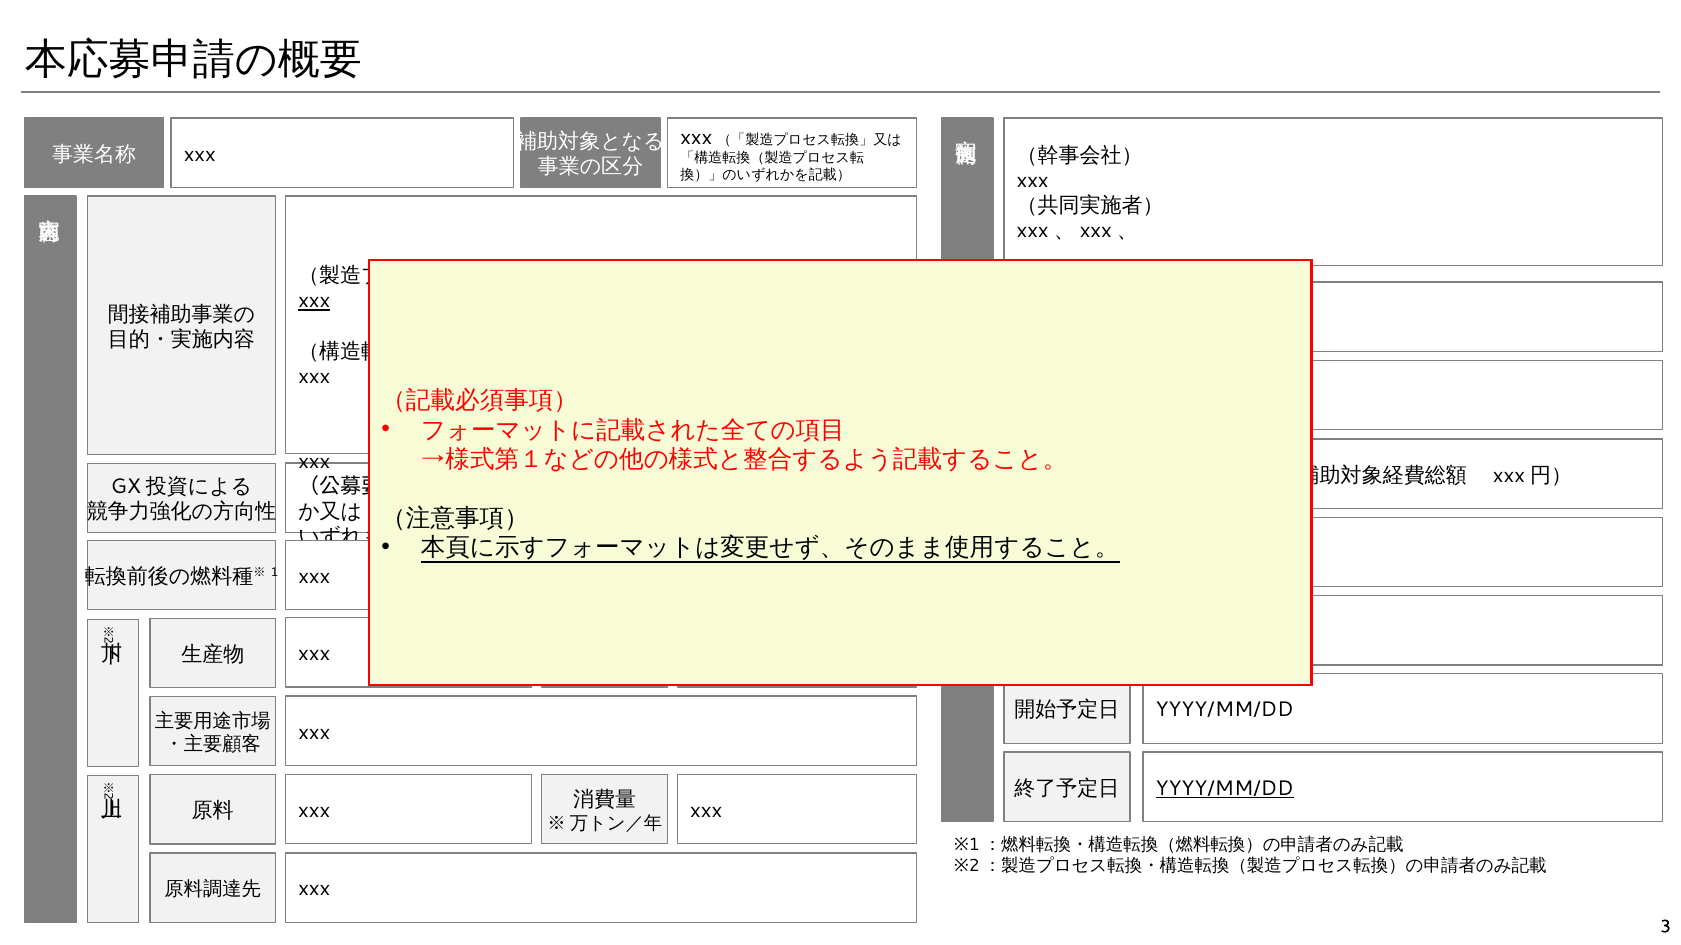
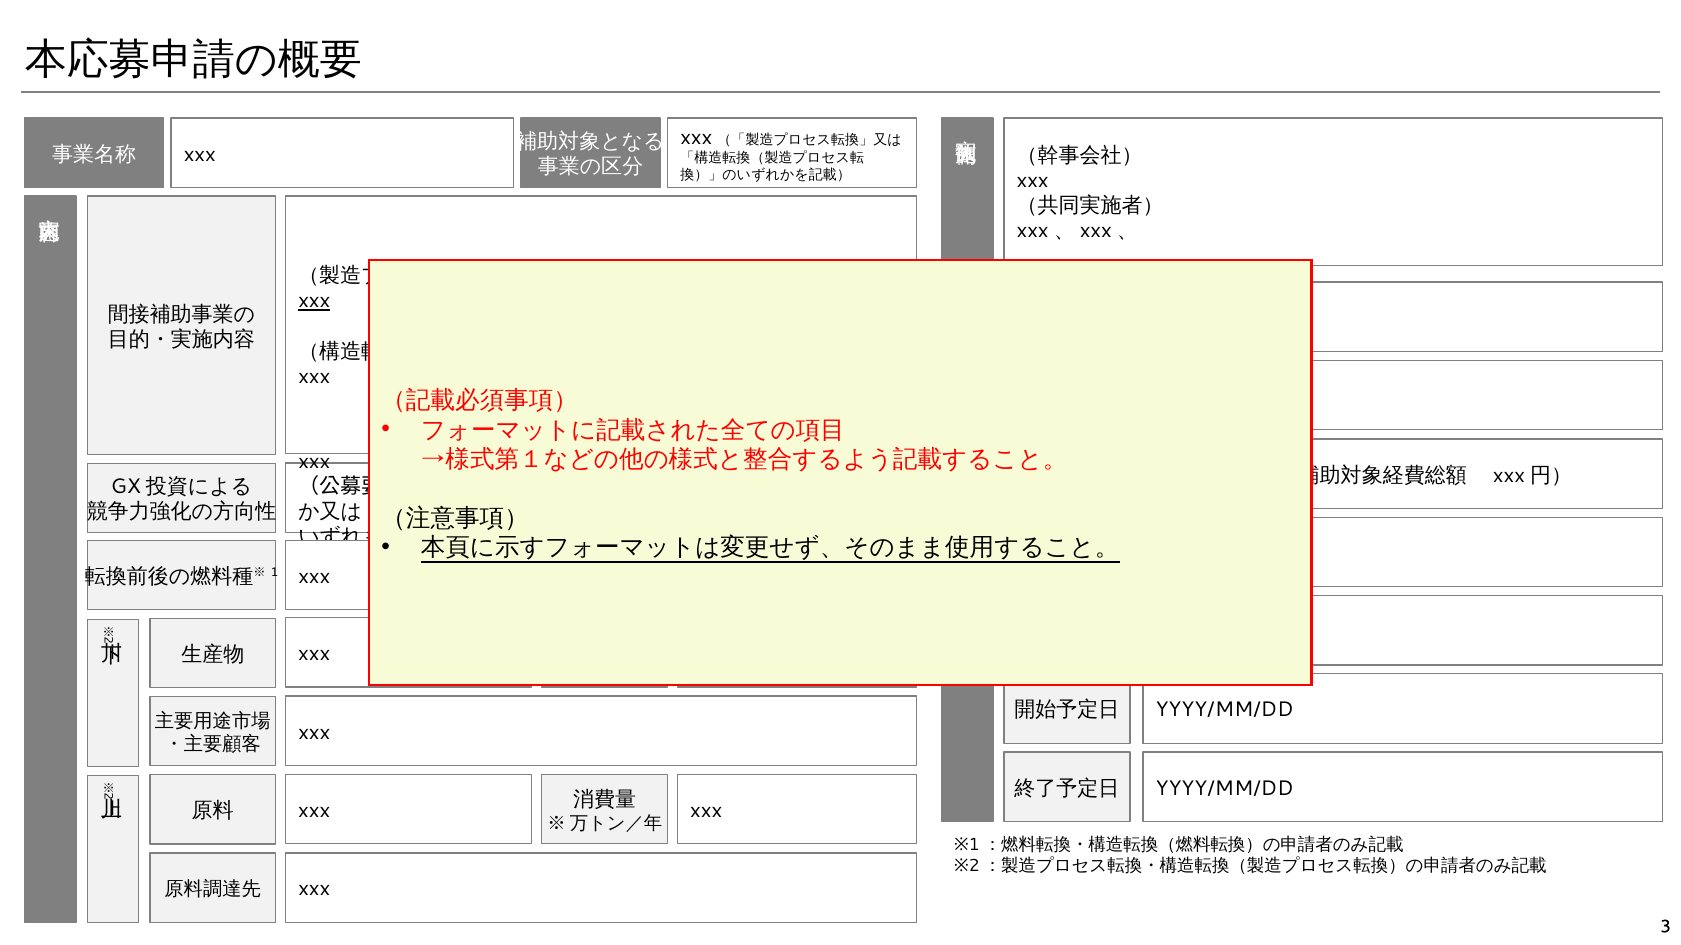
YYYY/MM/DD at (1225, 789) underline: present -> none
